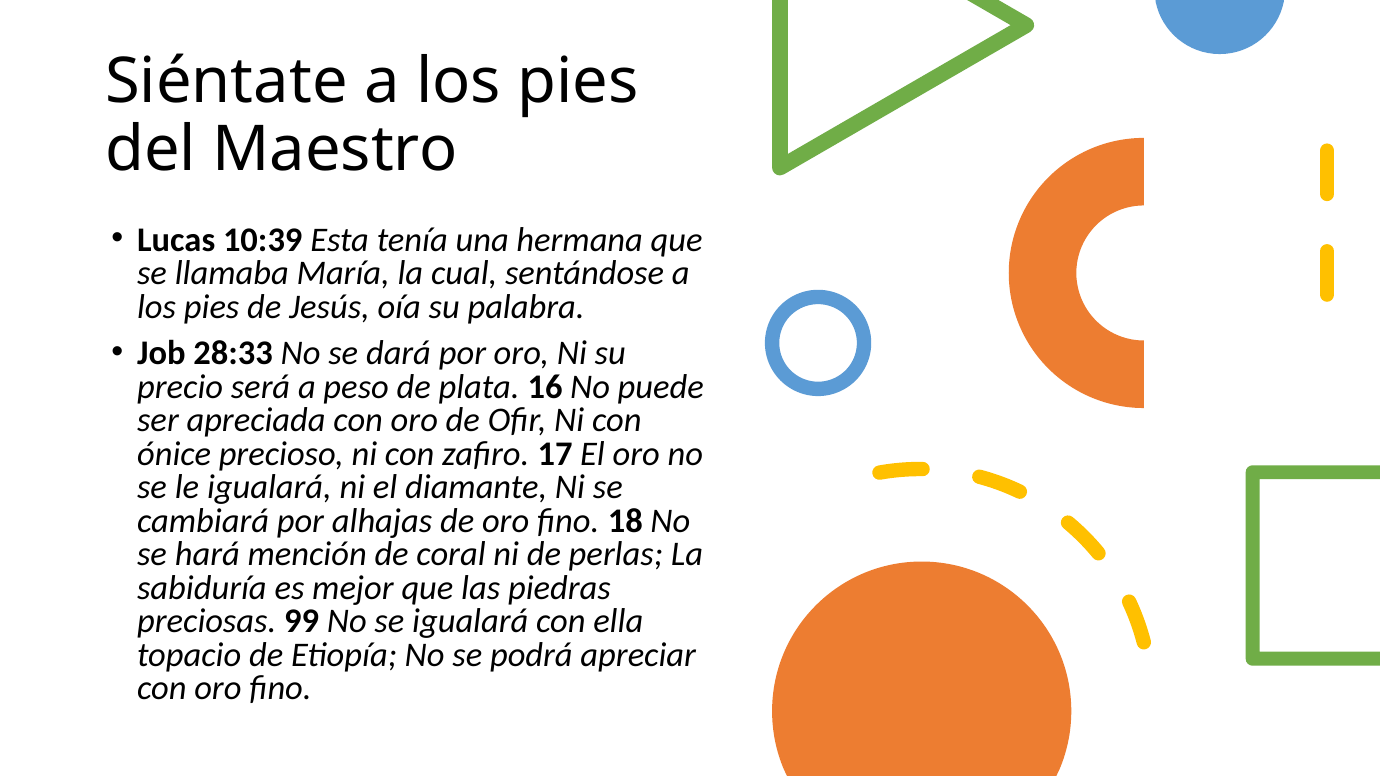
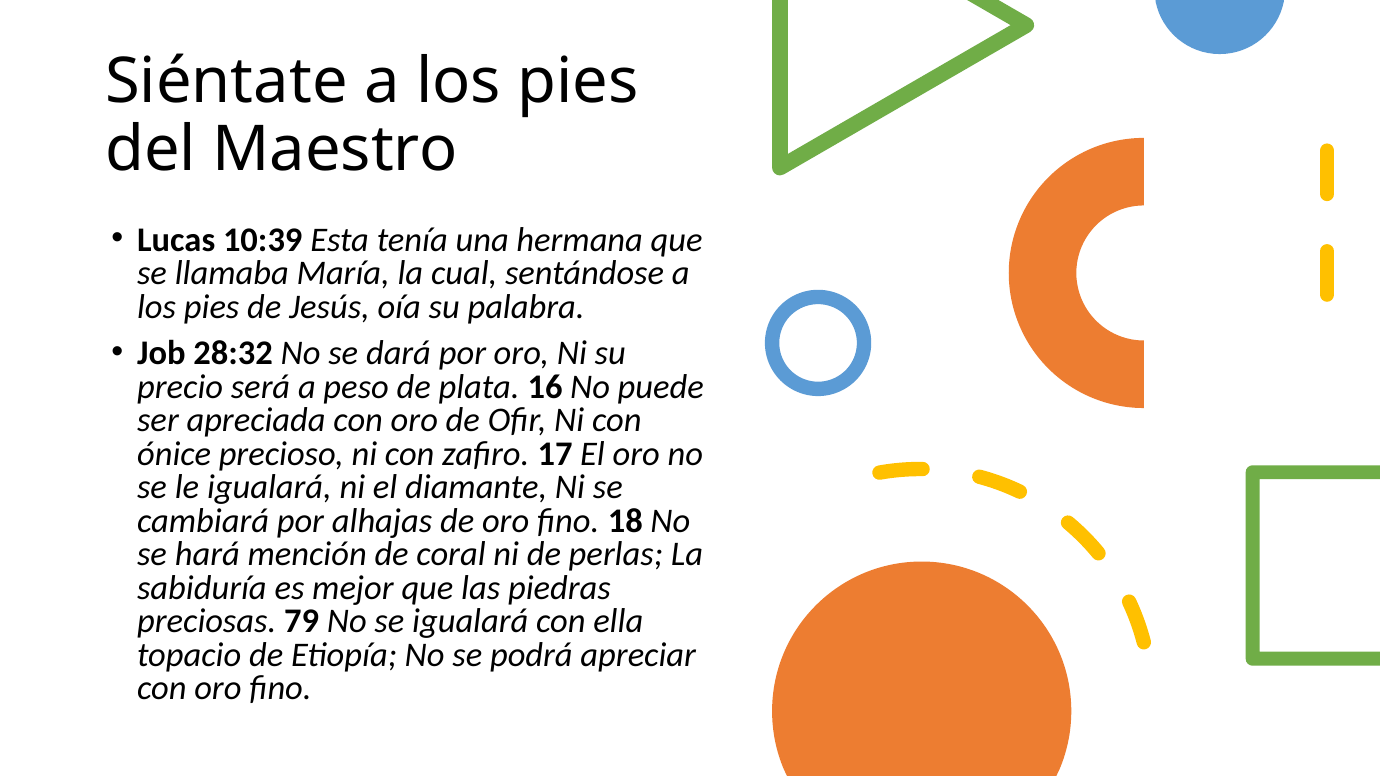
28:33: 28:33 -> 28:32
99: 99 -> 79
